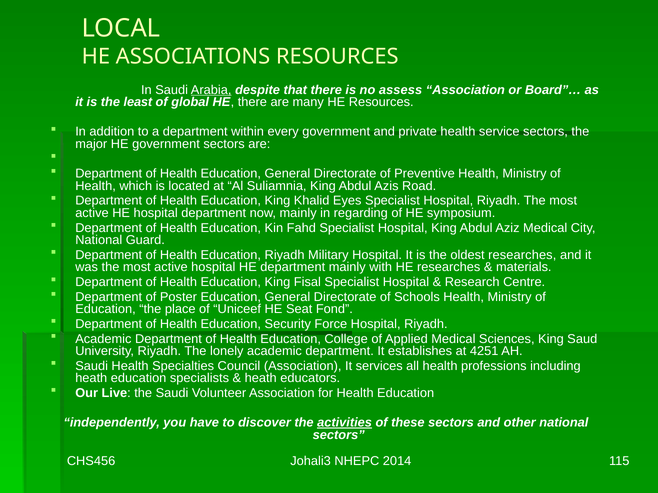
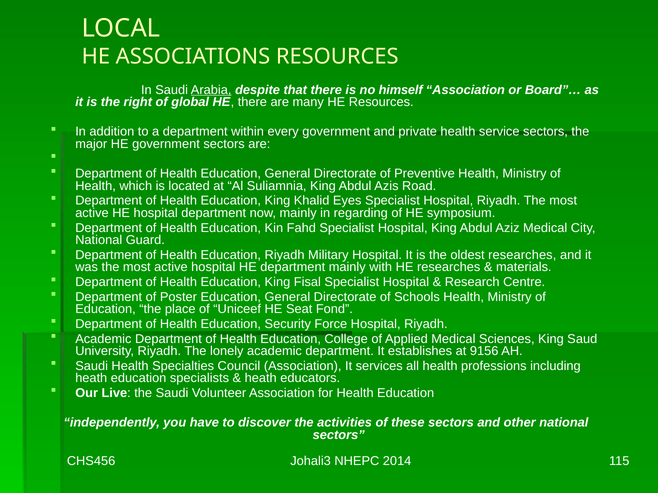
assess: assess -> himself
least: least -> right
4251: 4251 -> 9156
activities underline: present -> none
